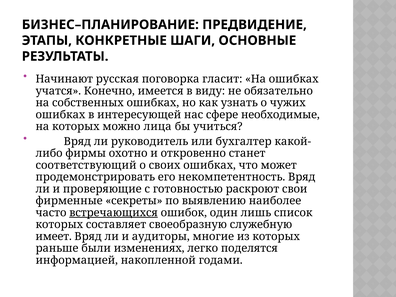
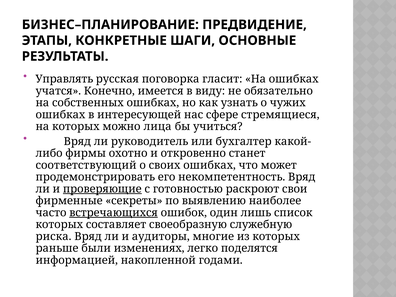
Начинают: Начинают -> Управлять
необходимые: необходимые -> стремящиеся
проверяющие underline: none -> present
имеет: имеет -> риска
